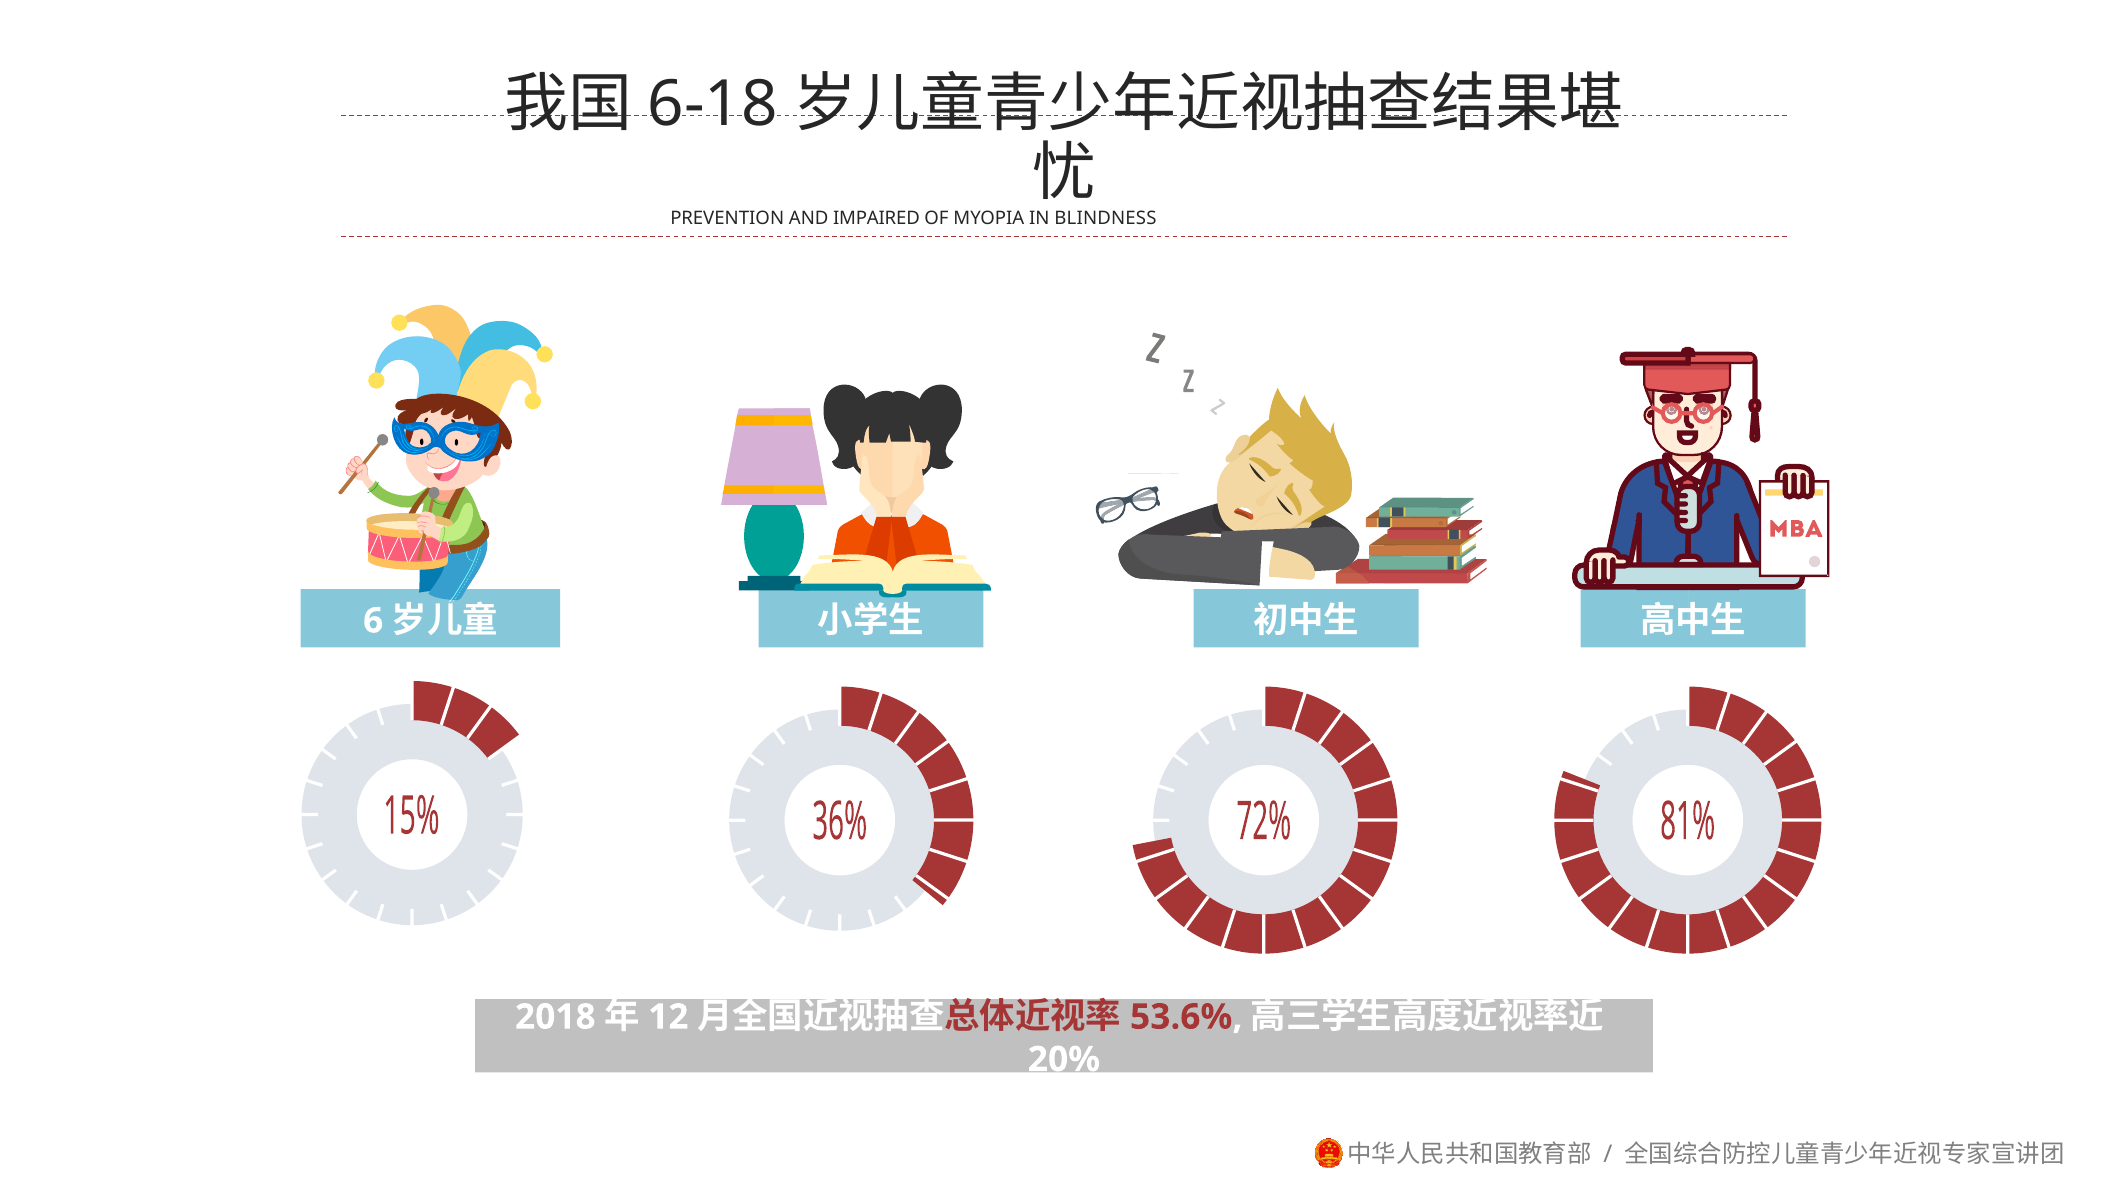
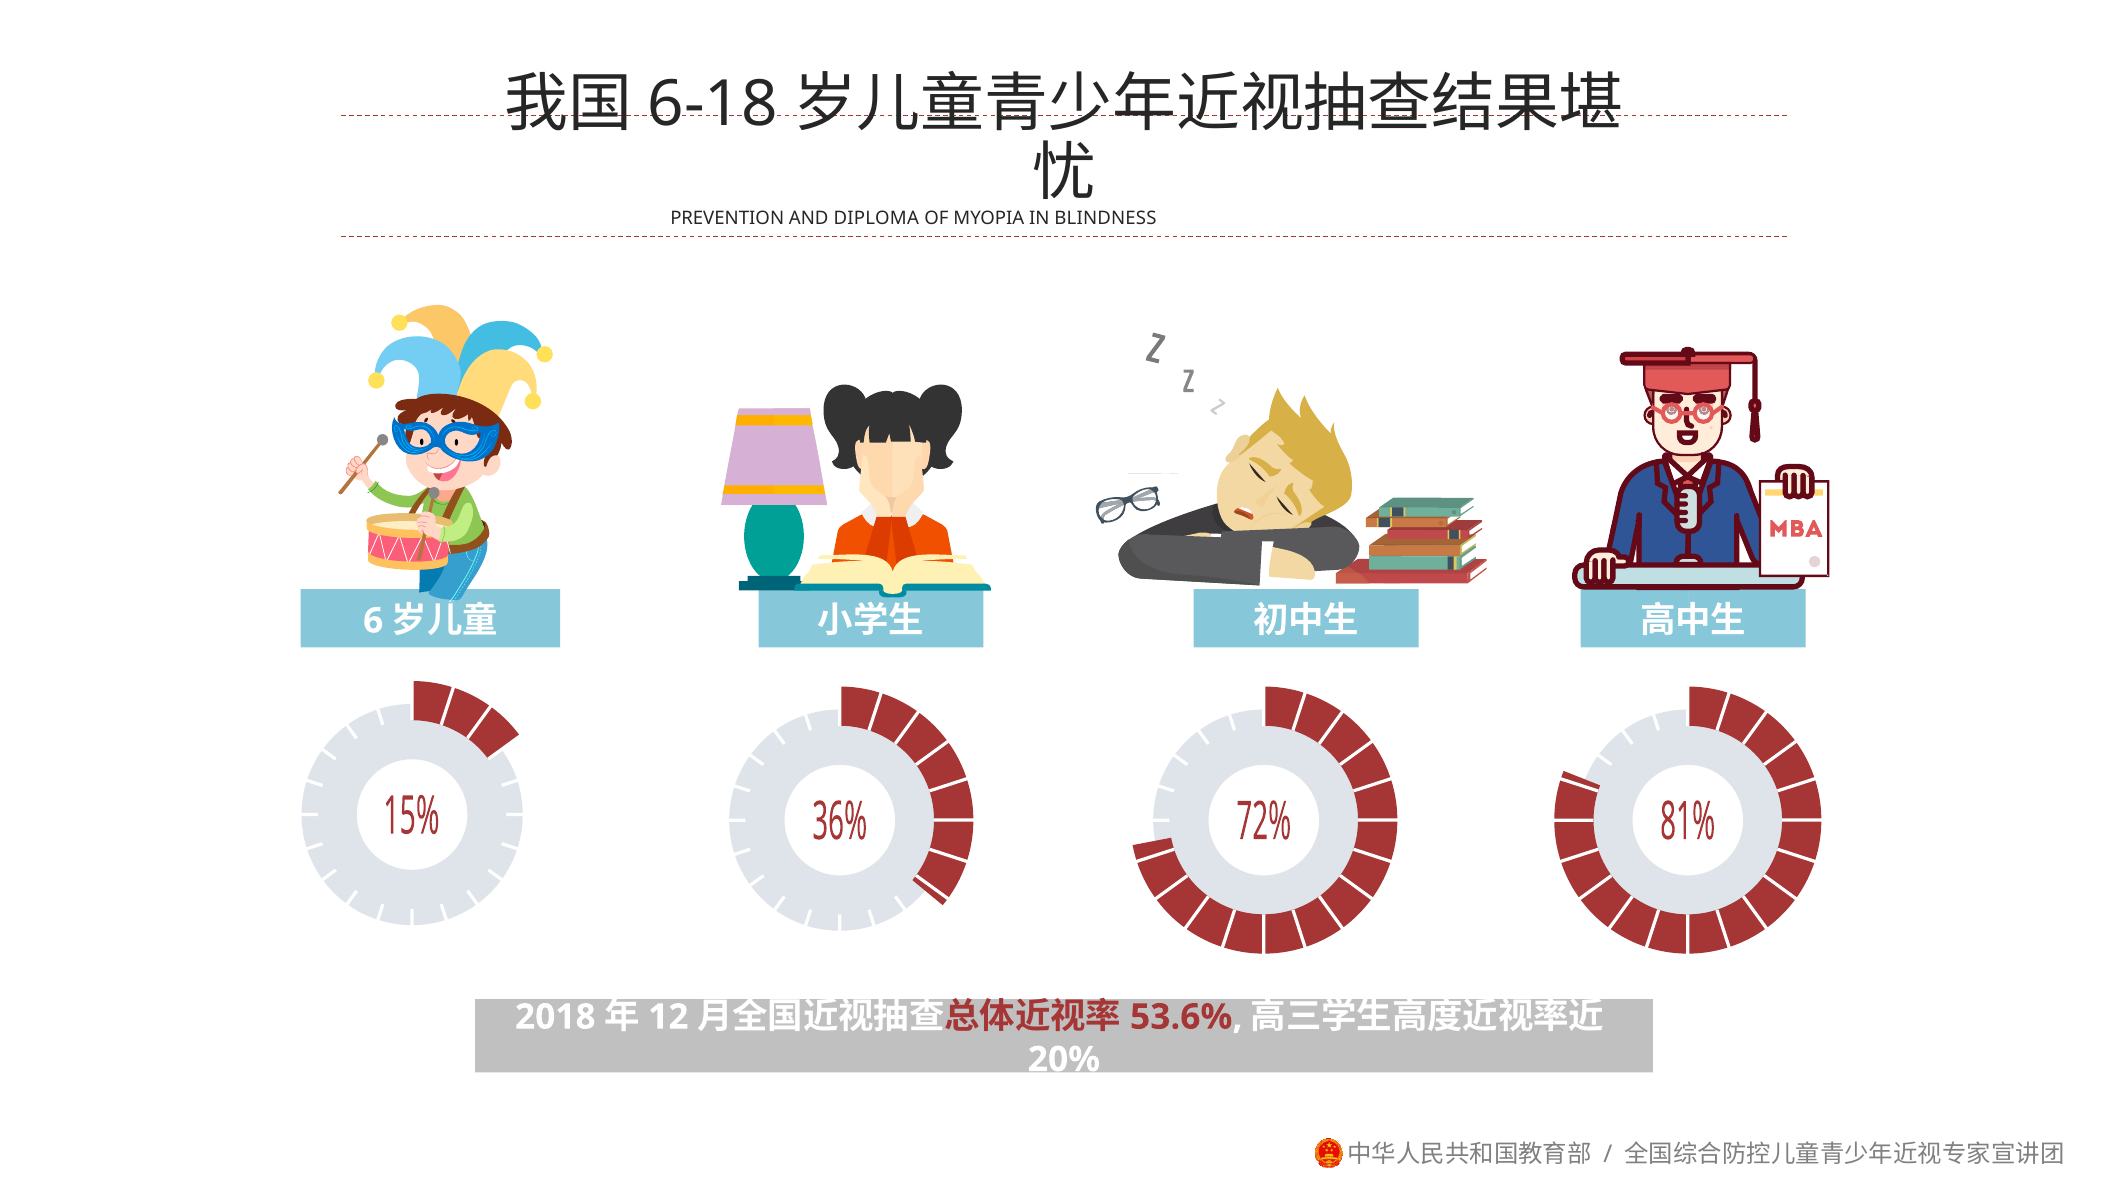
IMPAIRED: IMPAIRED -> DIPLOMA
